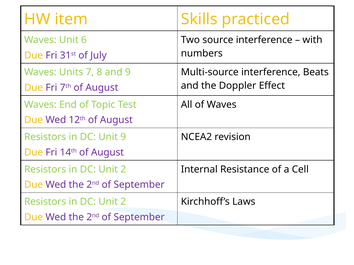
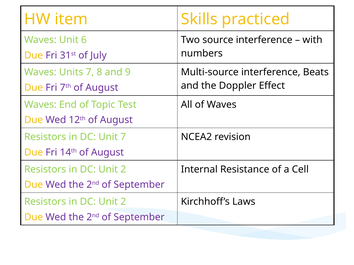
Unit 9: 9 -> 7
